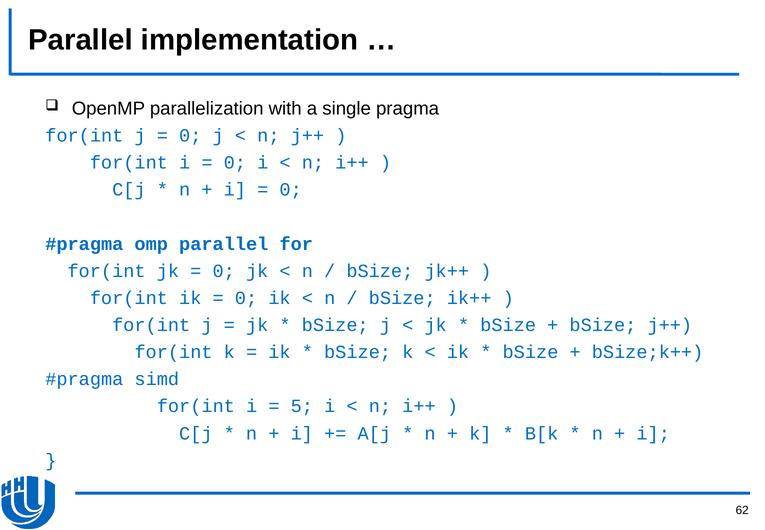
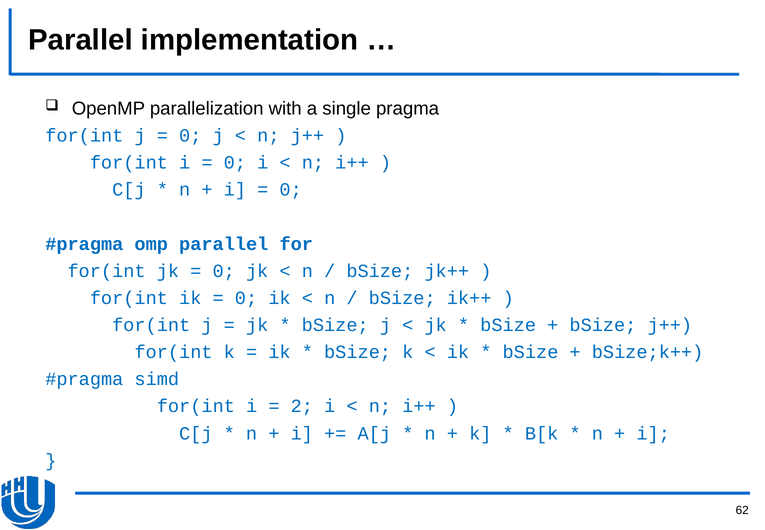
5: 5 -> 2
